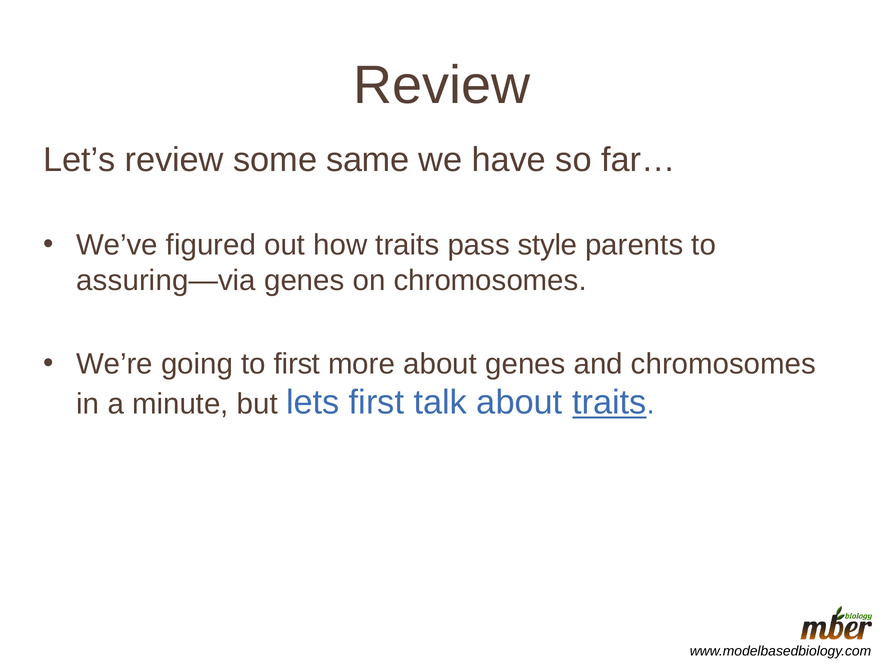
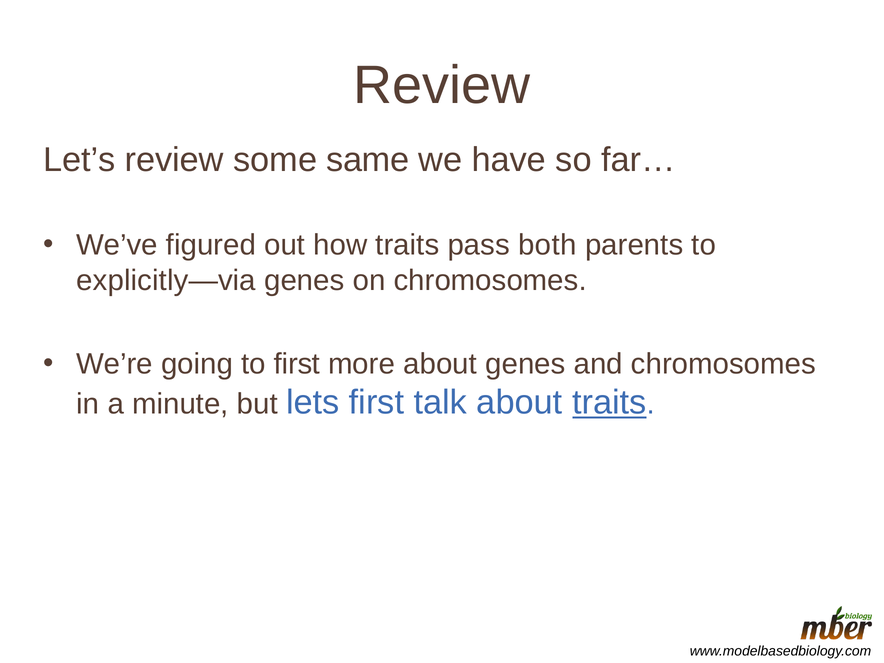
style: style -> both
assuring—via: assuring—via -> explicitly—via
